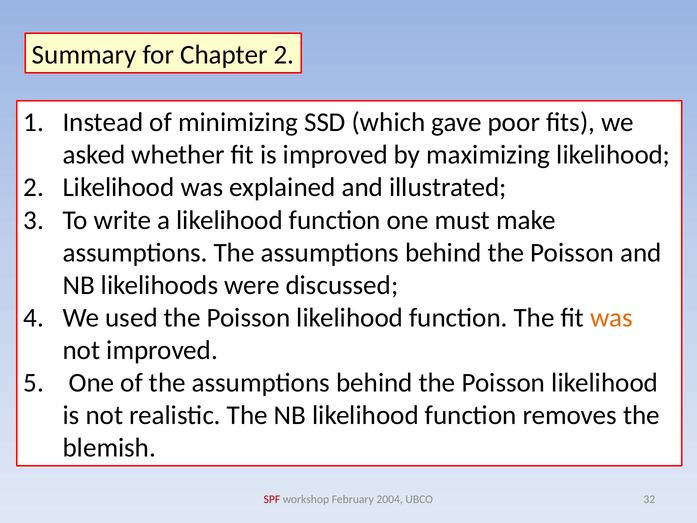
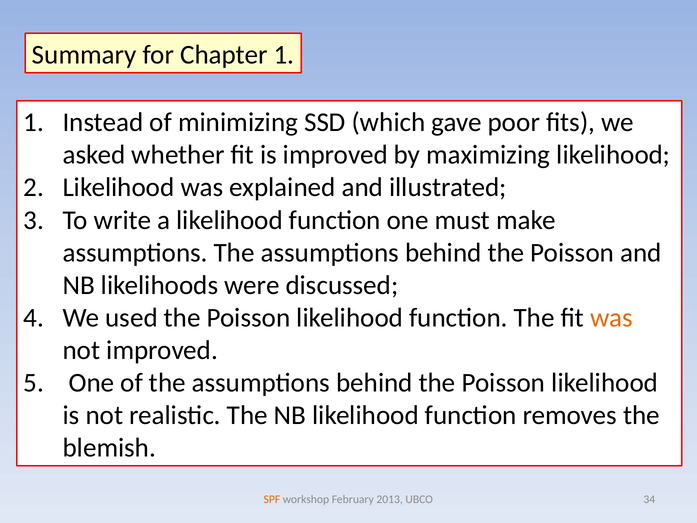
Chapter 2: 2 -> 1
SPF colour: red -> orange
2004: 2004 -> 2013
32: 32 -> 34
